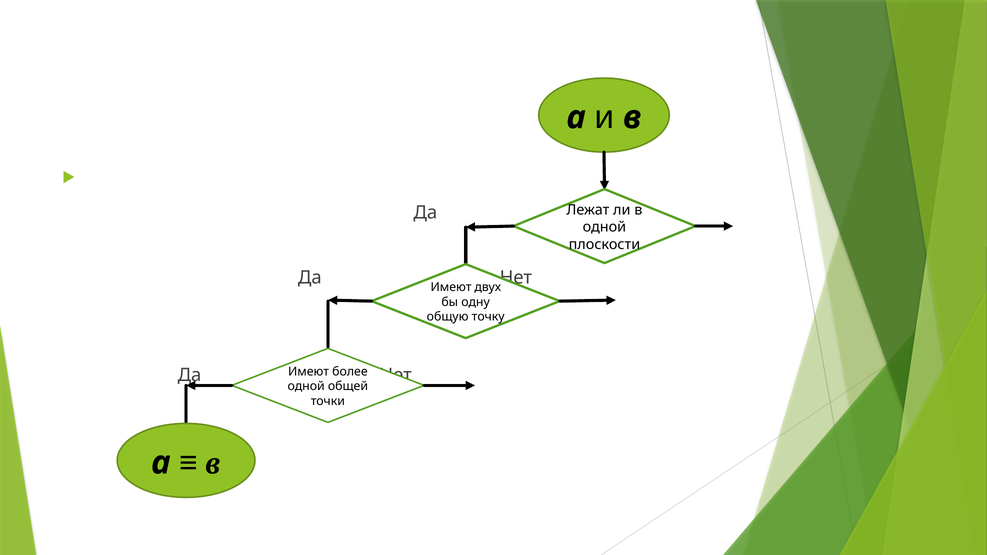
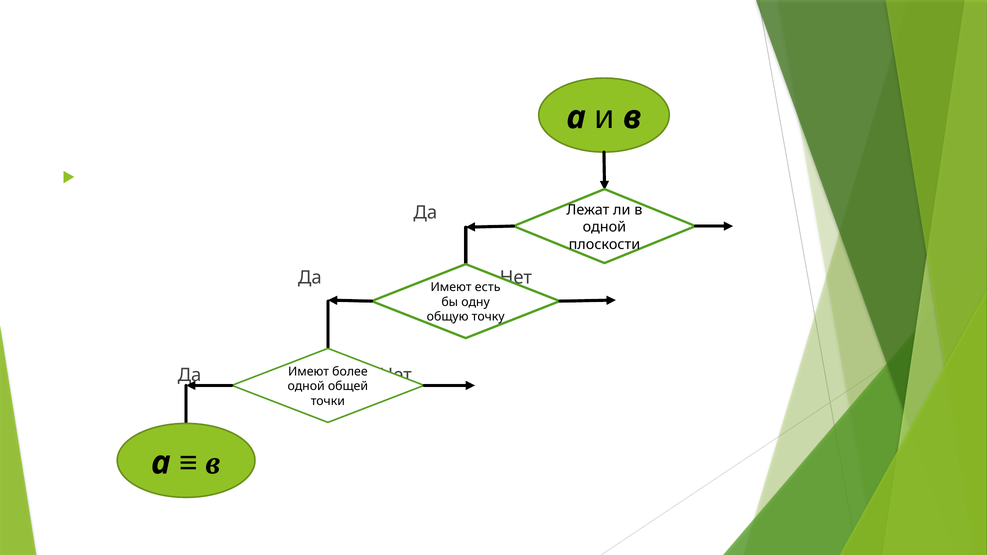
двух: двух -> есть
